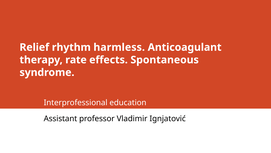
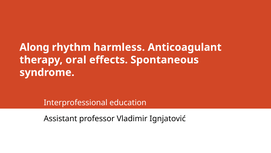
Relief: Relief -> Along
rate: rate -> oral
